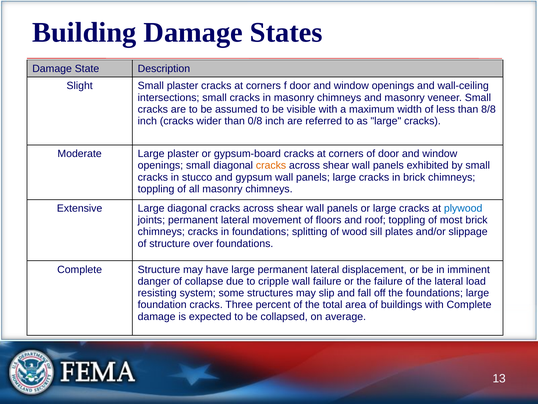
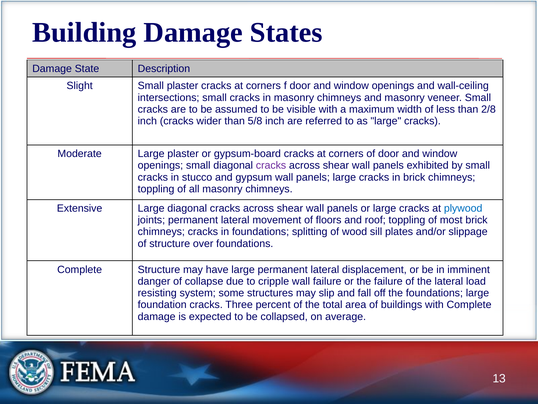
8/8: 8/8 -> 2/8
0/8: 0/8 -> 5/8
cracks at (271, 165) colour: orange -> purple
